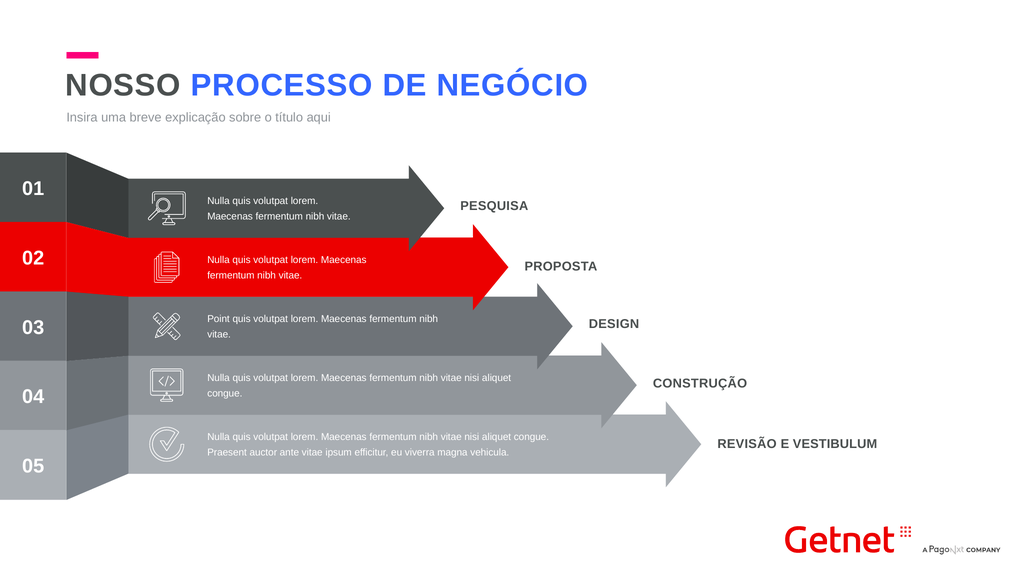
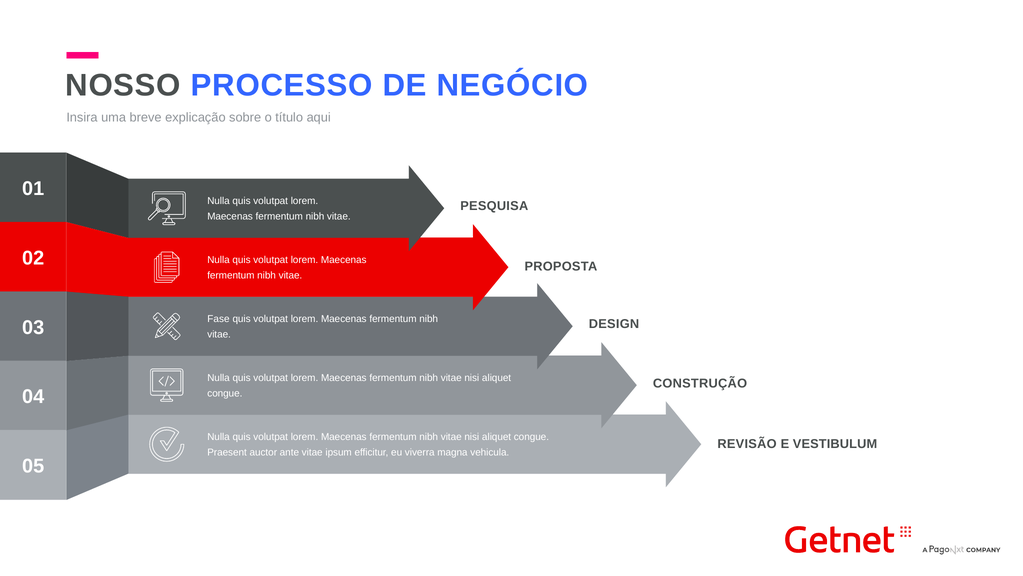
Point: Point -> Fase
